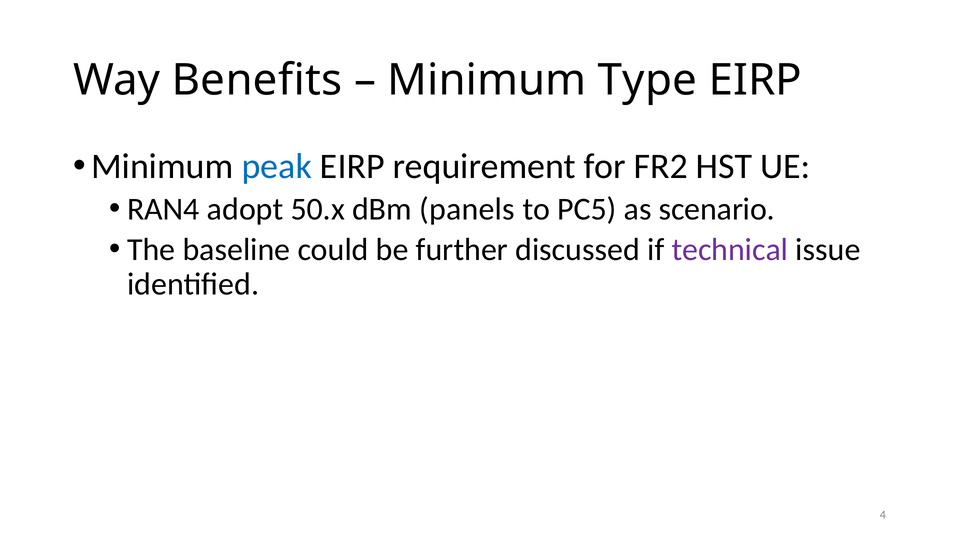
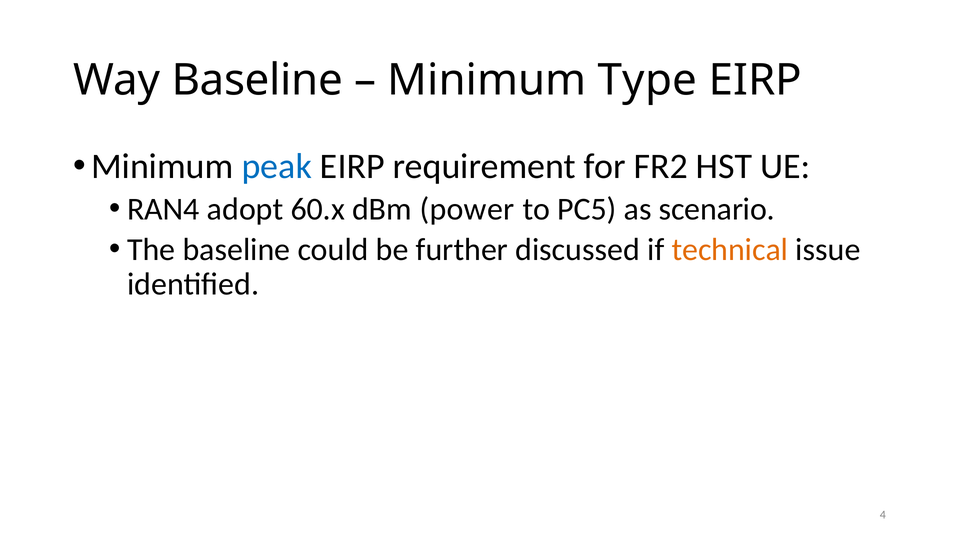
Way Benefits: Benefits -> Baseline
50.x: 50.x -> 60.x
panels: panels -> power
technical colour: purple -> orange
